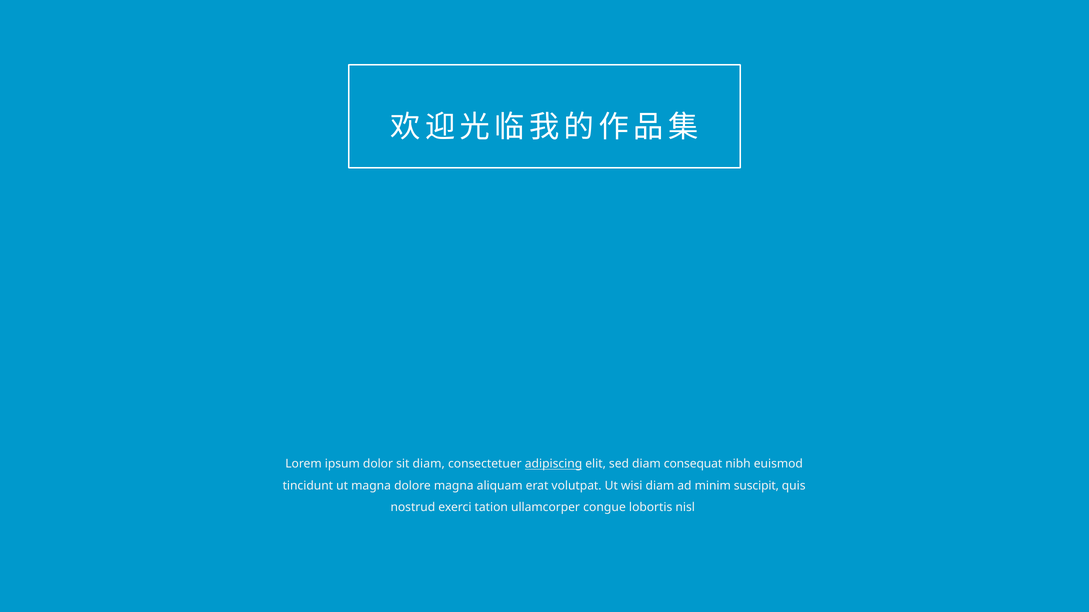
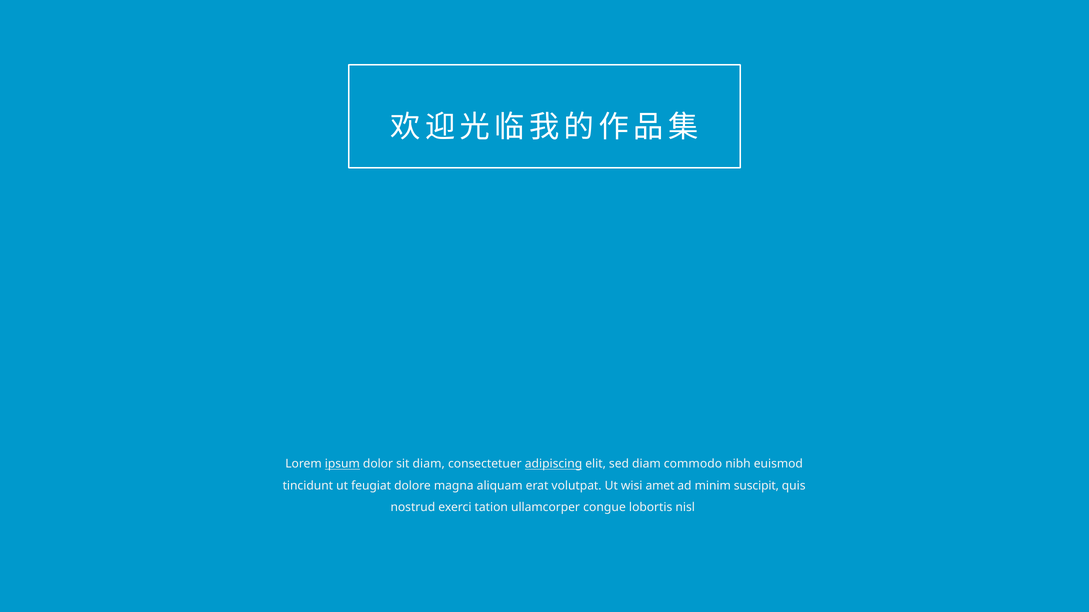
ipsum underline: none -> present
consequat: consequat -> commodo
ut magna: magna -> feugiat
wisi diam: diam -> amet
